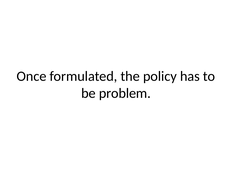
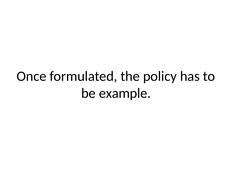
problem: problem -> example
